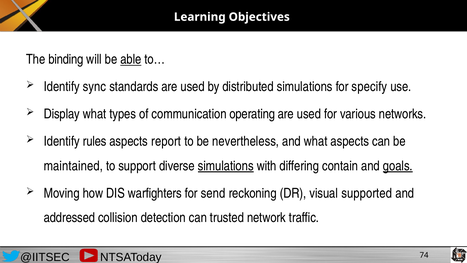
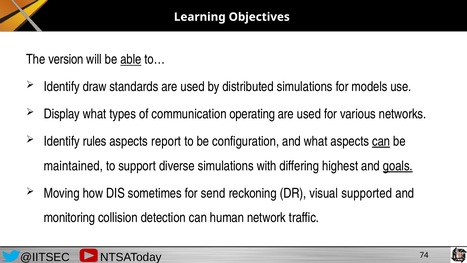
binding: binding -> version
sync: sync -> draw
specify: specify -> models
nevertheless: nevertheless -> configuration
can at (381, 141) underline: none -> present
simulations at (226, 166) underline: present -> none
contain: contain -> highest
warfighters: warfighters -> sometimes
addressed: addressed -> monitoring
trusted: trusted -> human
